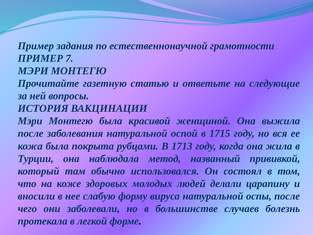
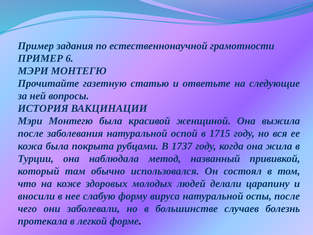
7: 7 -> 6
1713: 1713 -> 1737
